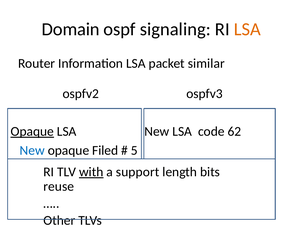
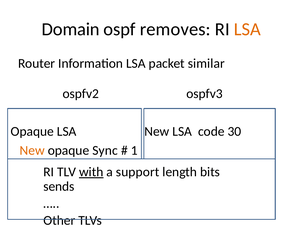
signaling: signaling -> removes
Opaque at (32, 132) underline: present -> none
62: 62 -> 30
New at (32, 150) colour: blue -> orange
Filed: Filed -> Sync
5: 5 -> 1
reuse: reuse -> sends
